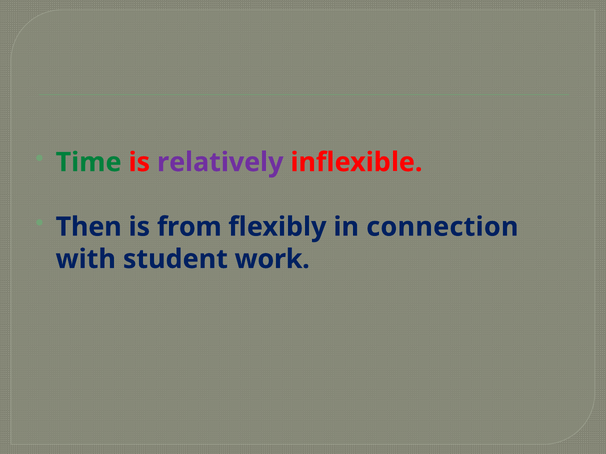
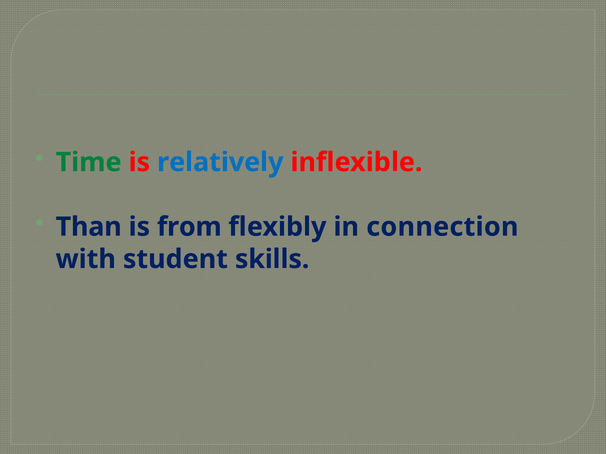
relatively colour: purple -> blue
Then: Then -> Than
work: work -> skills
